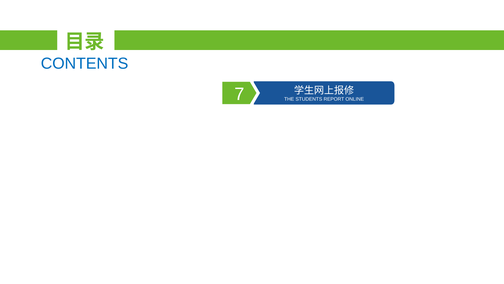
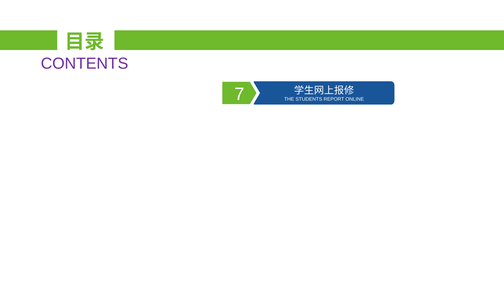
CONTENTS colour: blue -> purple
